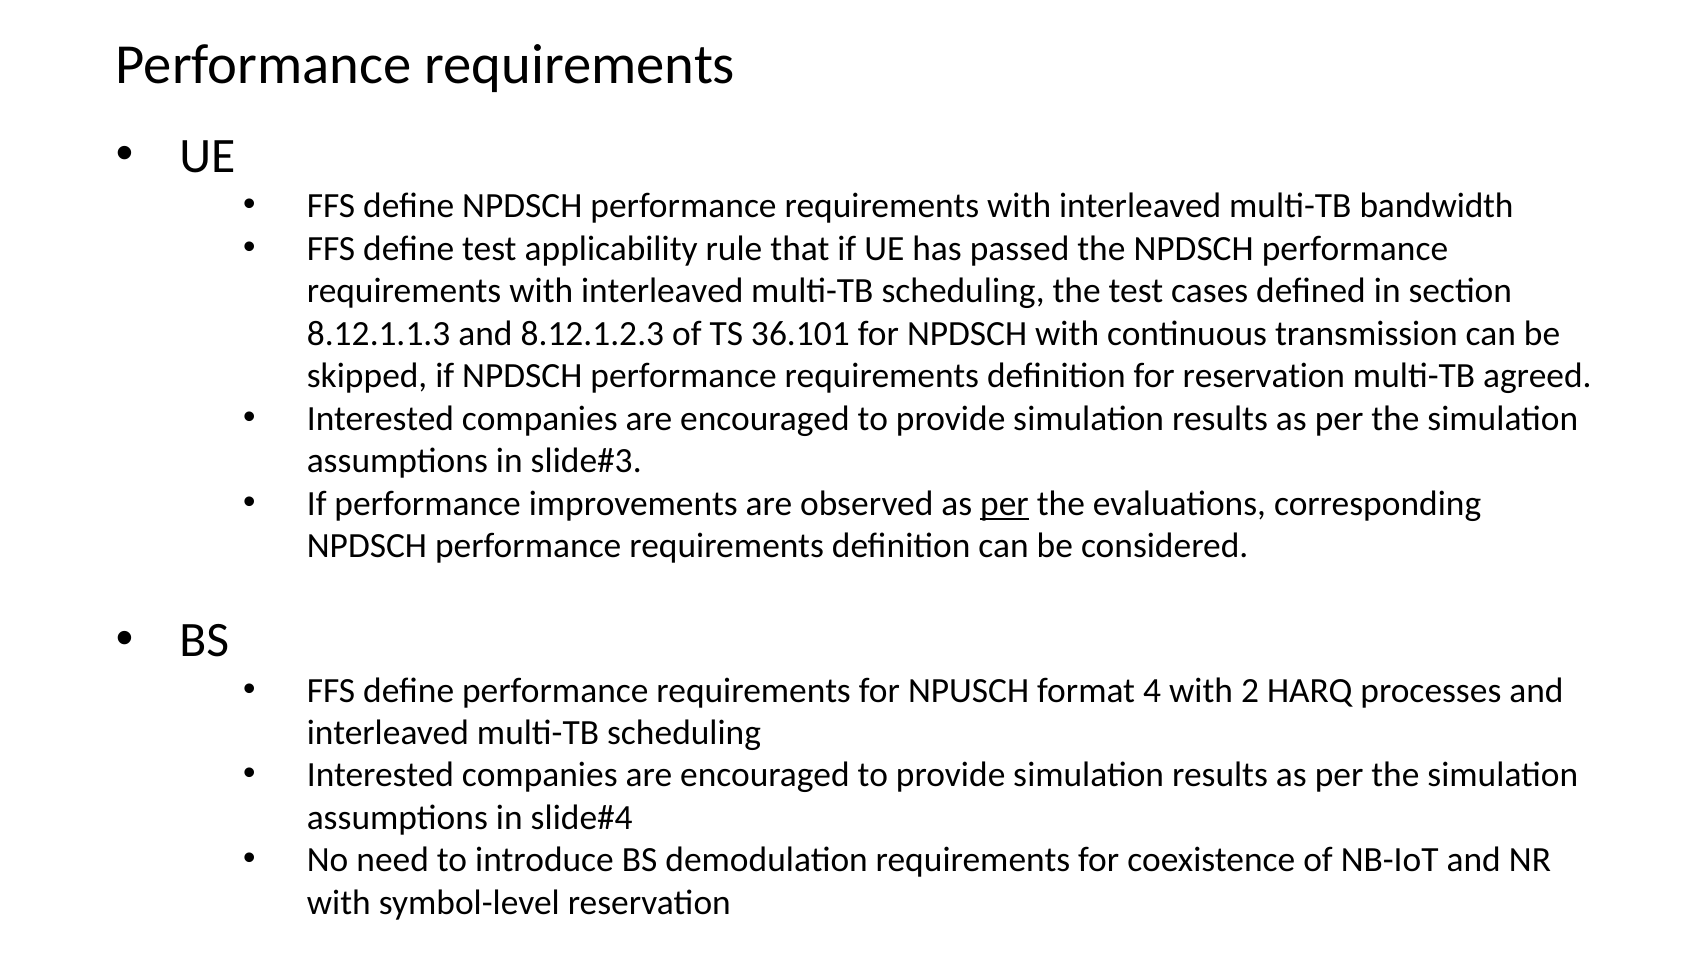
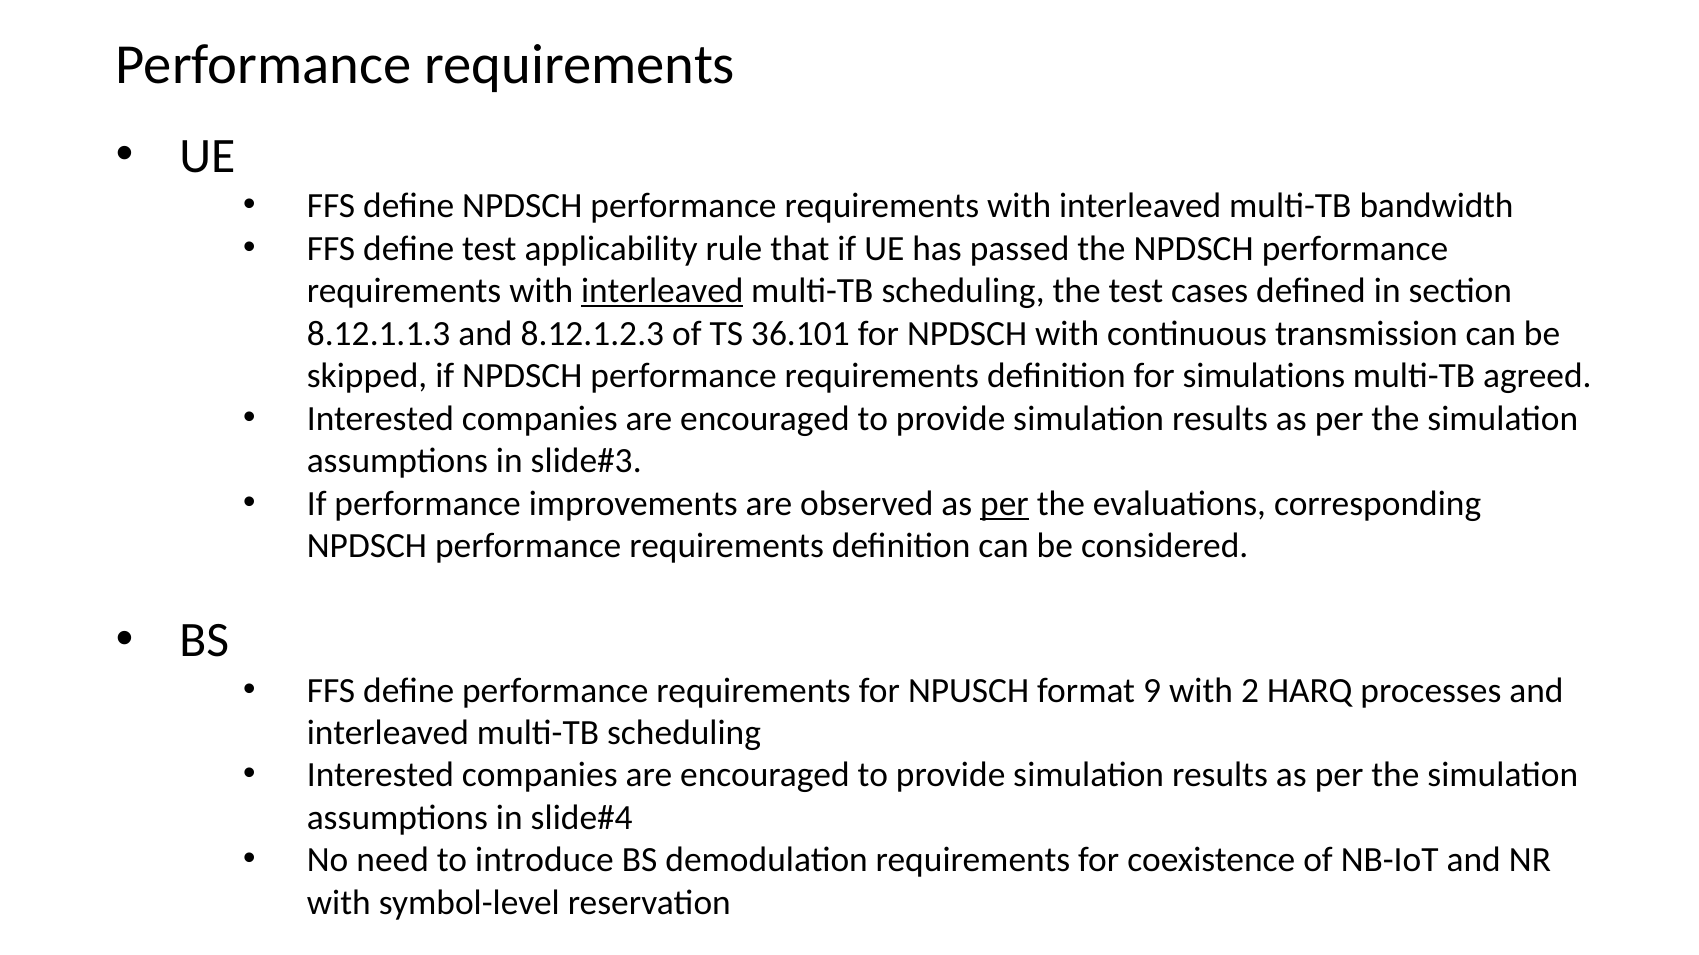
interleaved at (662, 291) underline: none -> present
for reservation: reservation -> simulations
4: 4 -> 9
